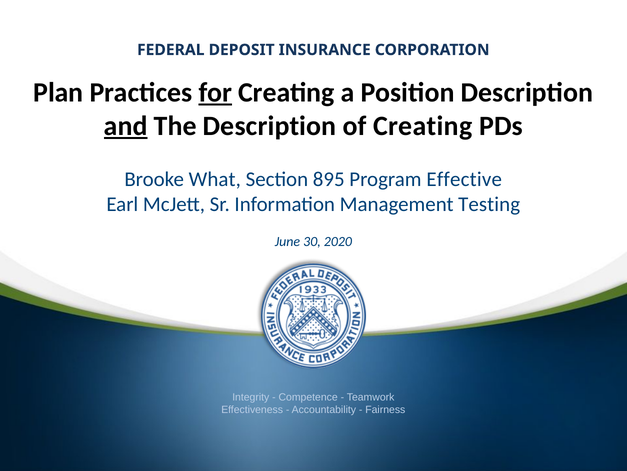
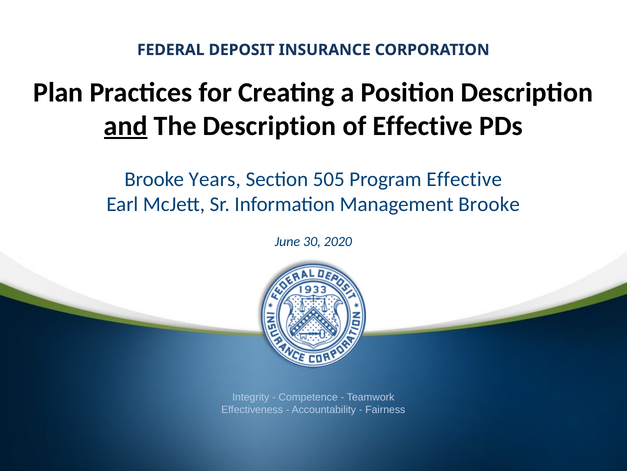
for underline: present -> none
of Creating: Creating -> Effective
What: What -> Years
895: 895 -> 505
Management Testing: Testing -> Brooke
